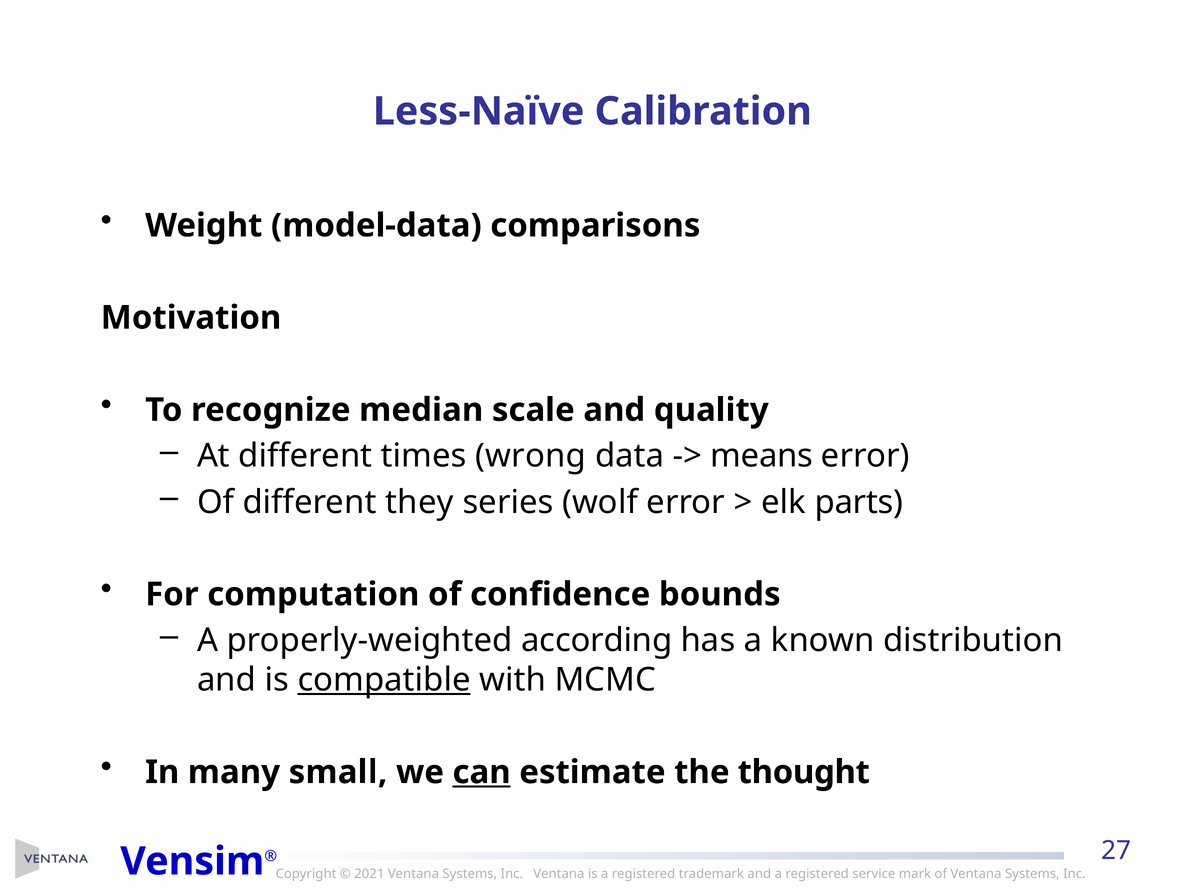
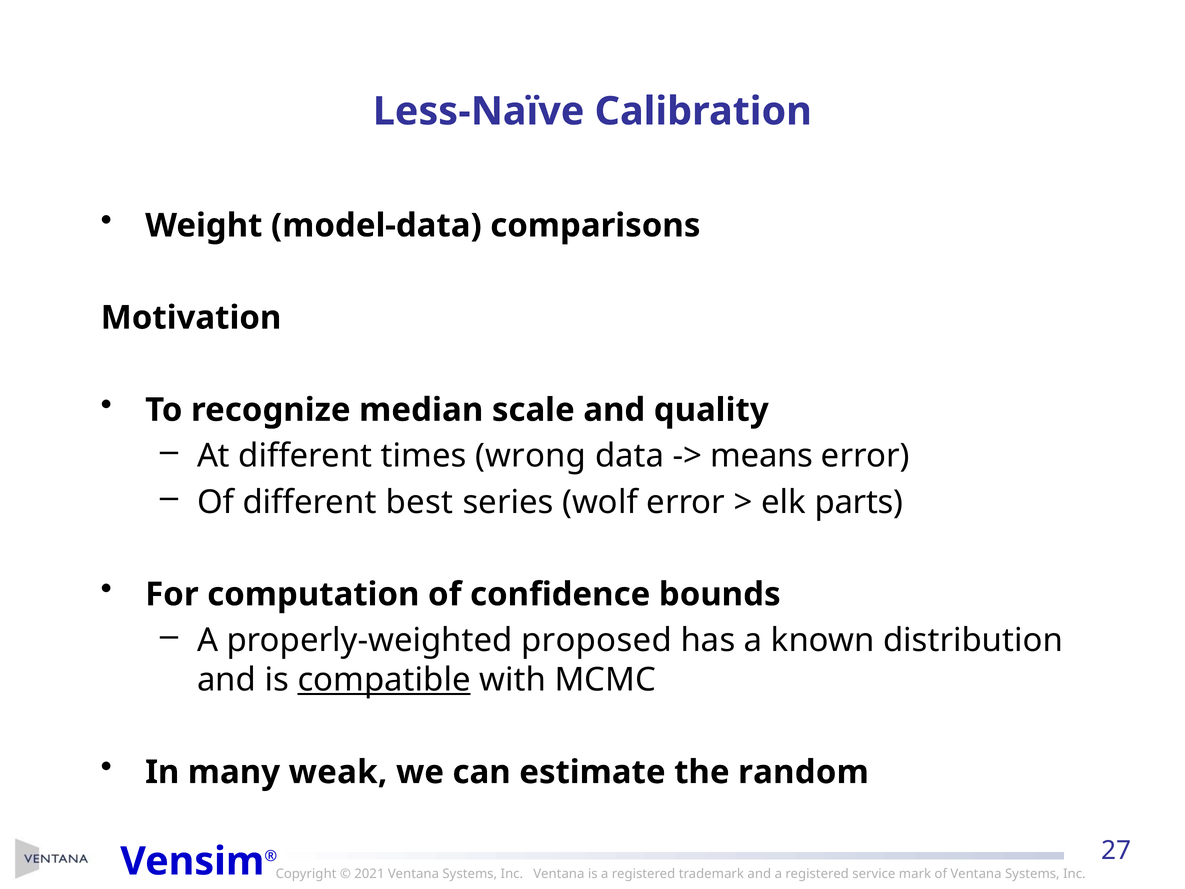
they: they -> best
according: according -> proposed
small: small -> weak
can underline: present -> none
thought: thought -> random
